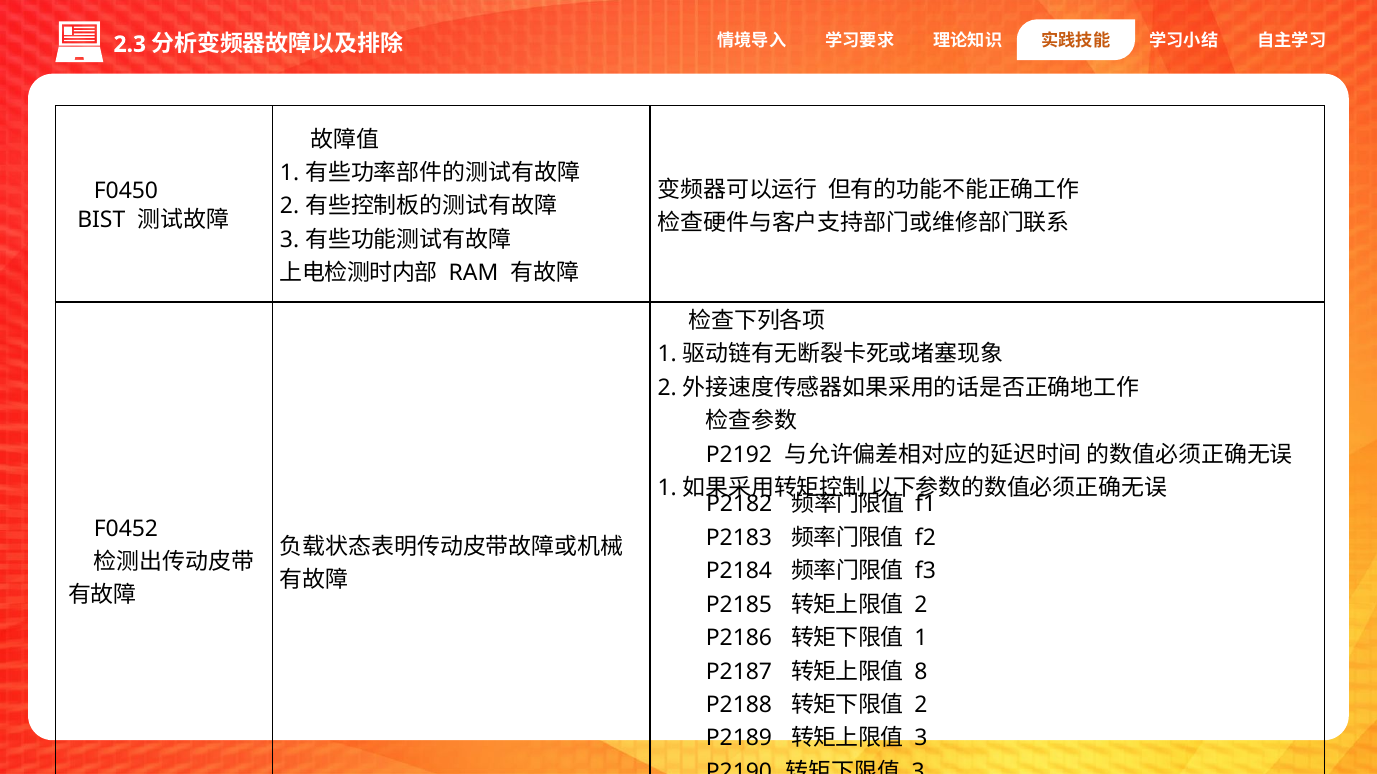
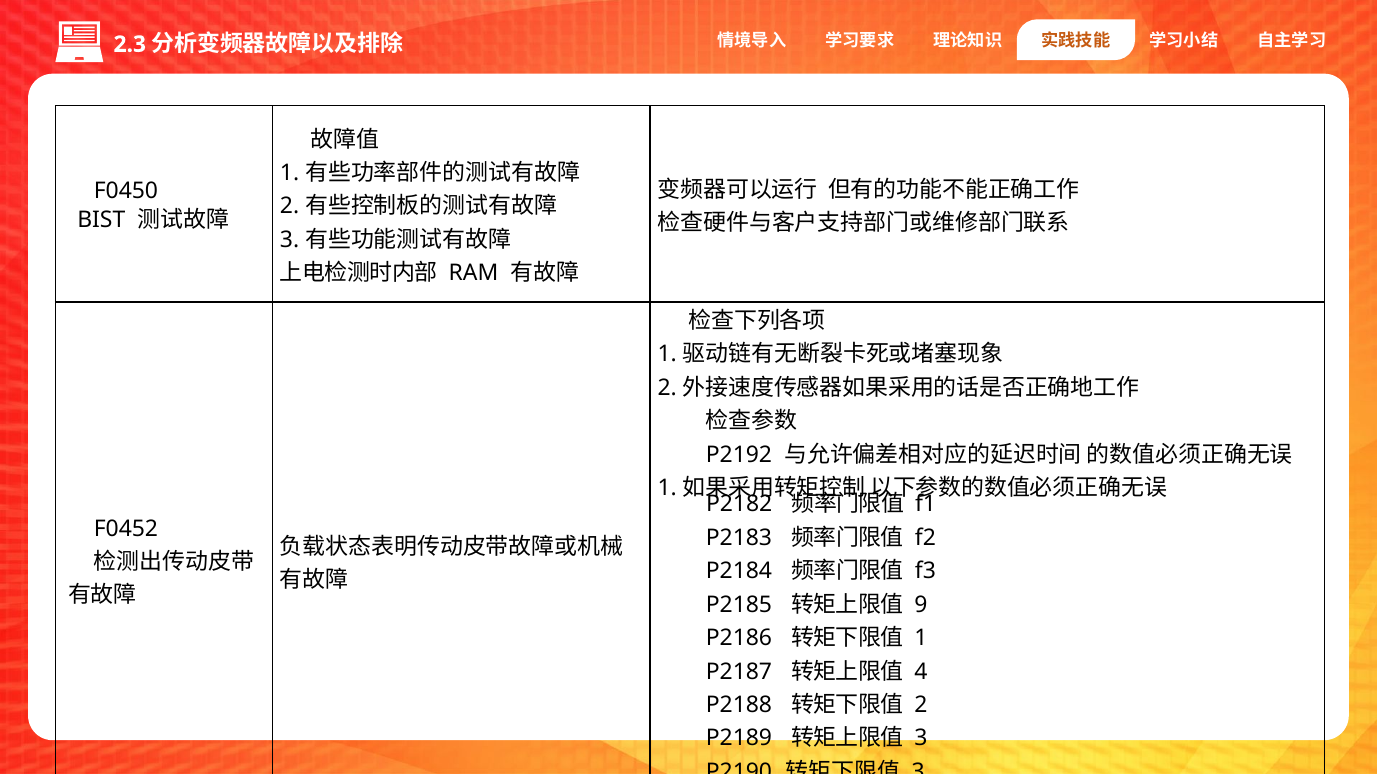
2 at (921, 605): 2 -> 9
8: 8 -> 4
